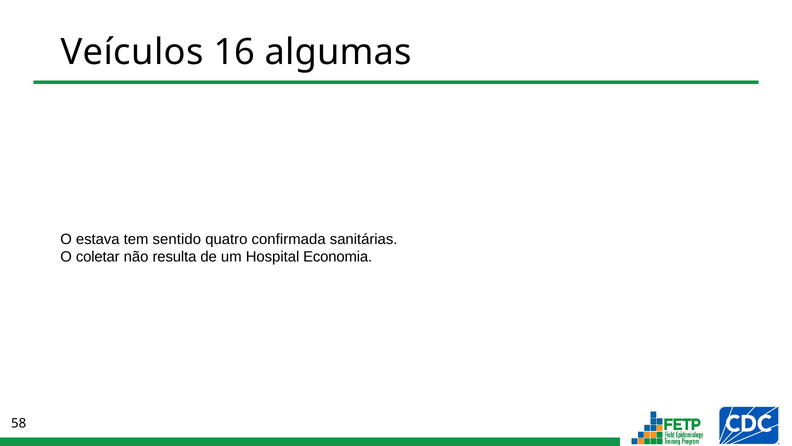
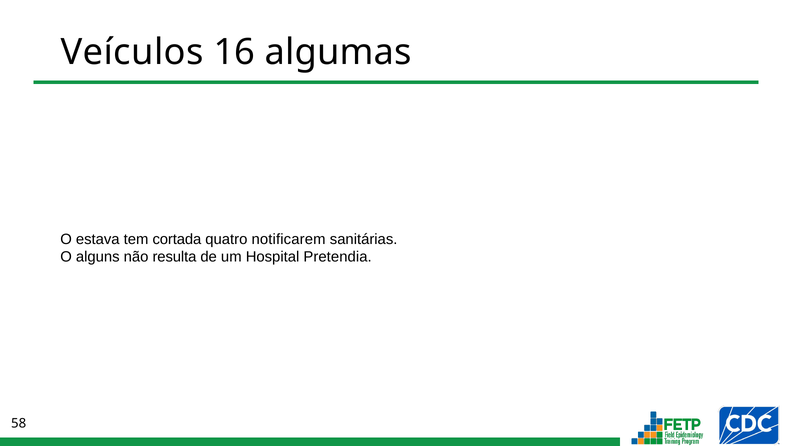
sentido: sentido -> cortada
confirmada: confirmada -> notificarem
coletar: coletar -> alguns
Economia: Economia -> Pretendia
